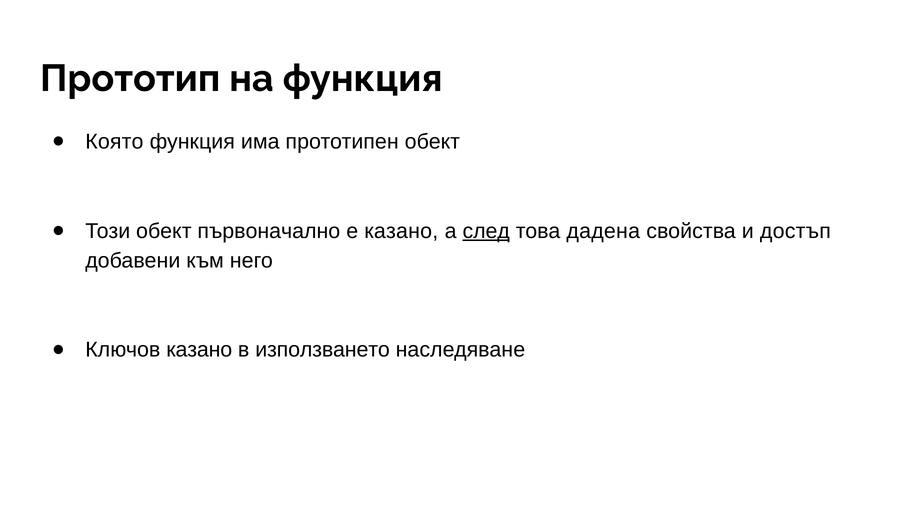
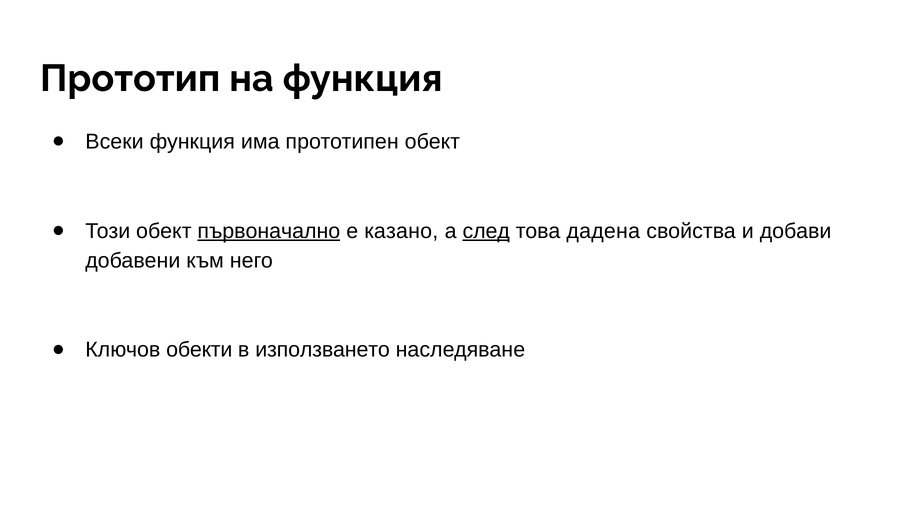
Която: Която -> Всеки
първоначално underline: none -> present
достъп: достъп -> добави
Ключов казано: казано -> обекти
